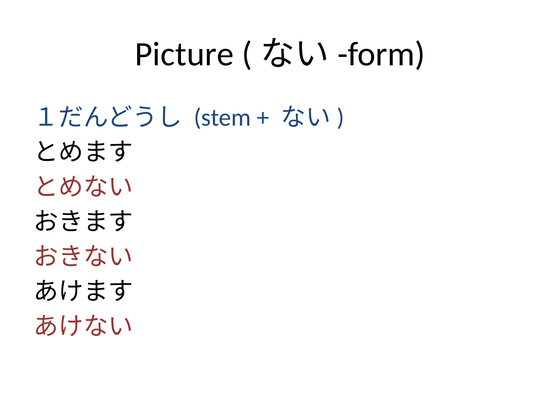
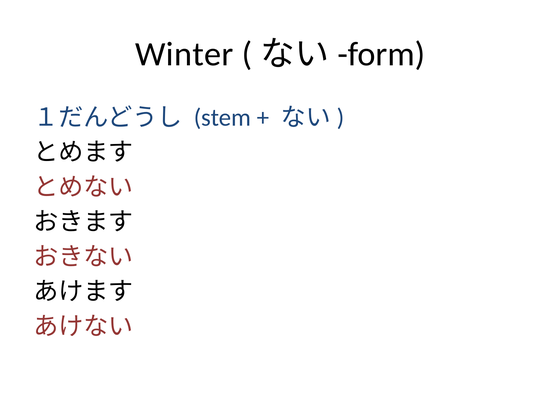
Picture: Picture -> Winter
